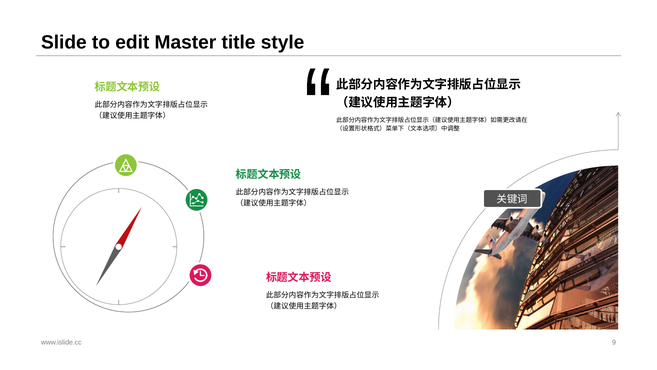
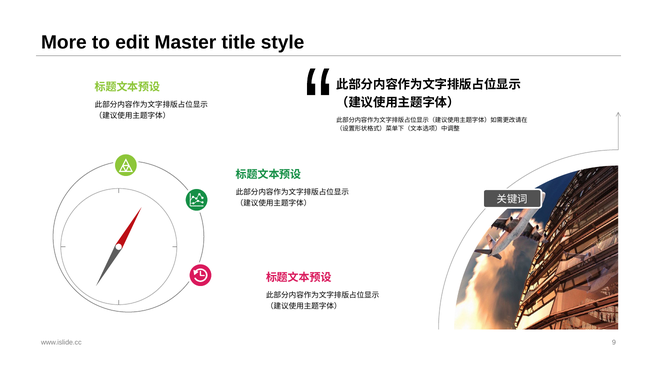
Slide: Slide -> More
